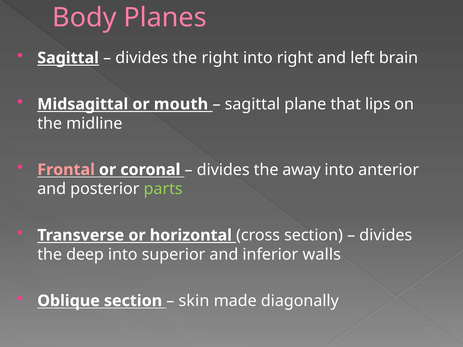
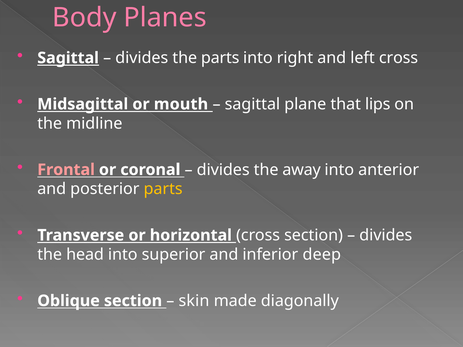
the right: right -> parts
left brain: brain -> cross
parts at (163, 189) colour: light green -> yellow
deep: deep -> head
walls: walls -> deep
